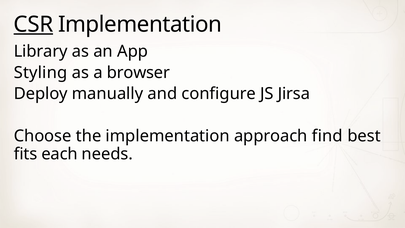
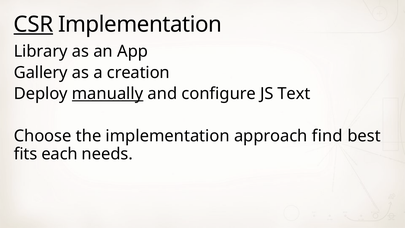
Styling: Styling -> Gallery
browser: browser -> creation
manually underline: none -> present
Jirsa: Jirsa -> Text
